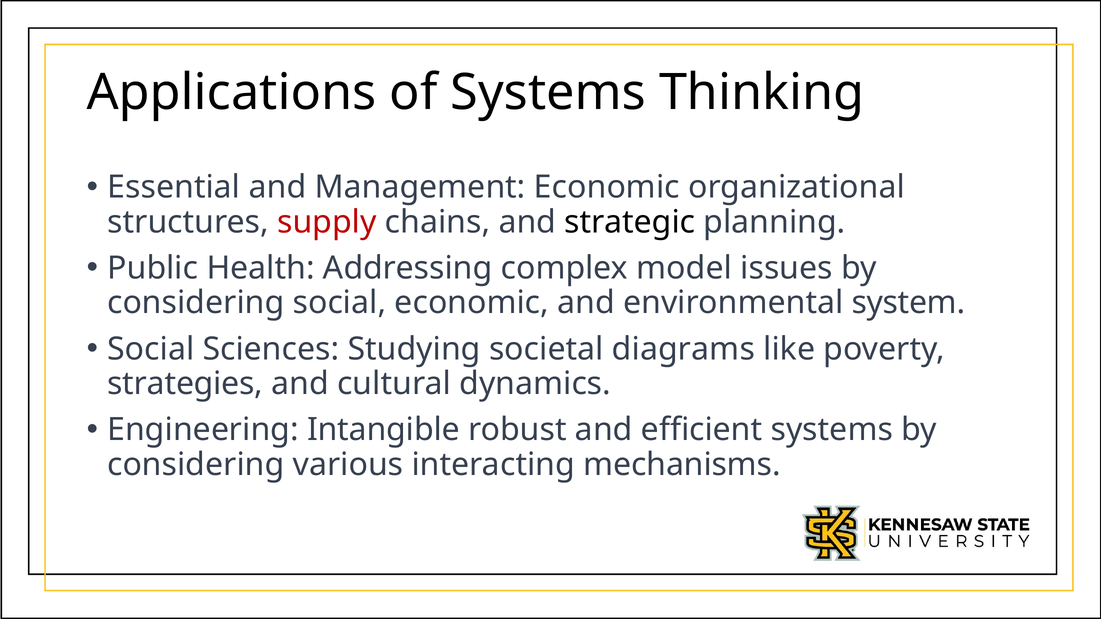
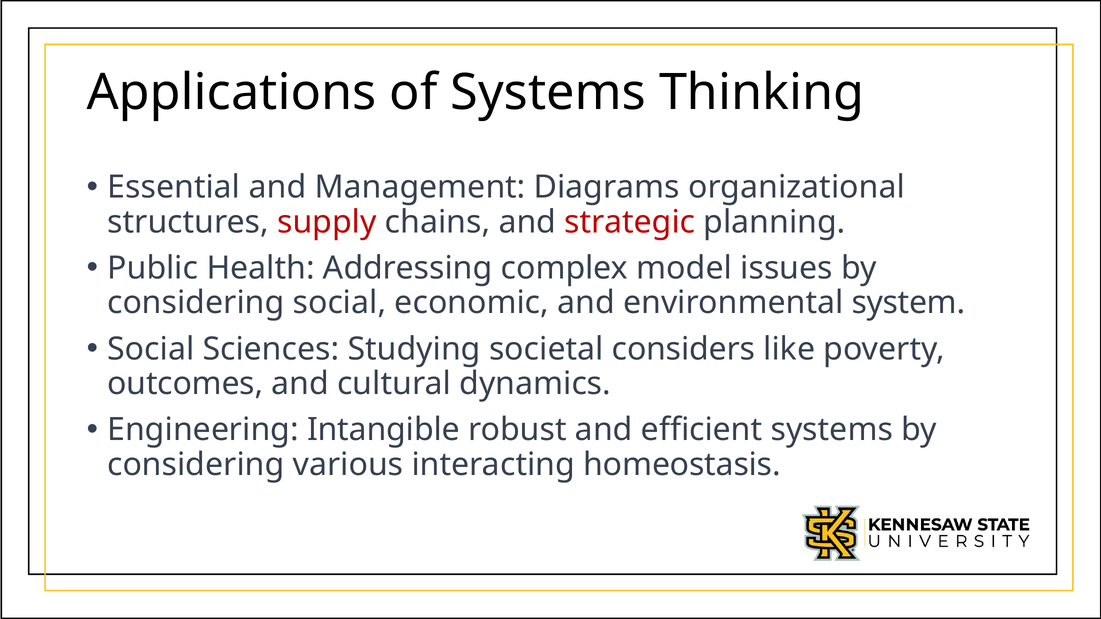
Management Economic: Economic -> Diagrams
strategic colour: black -> red
diagrams: diagrams -> considers
strategies: strategies -> outcomes
mechanisms: mechanisms -> homeostasis
